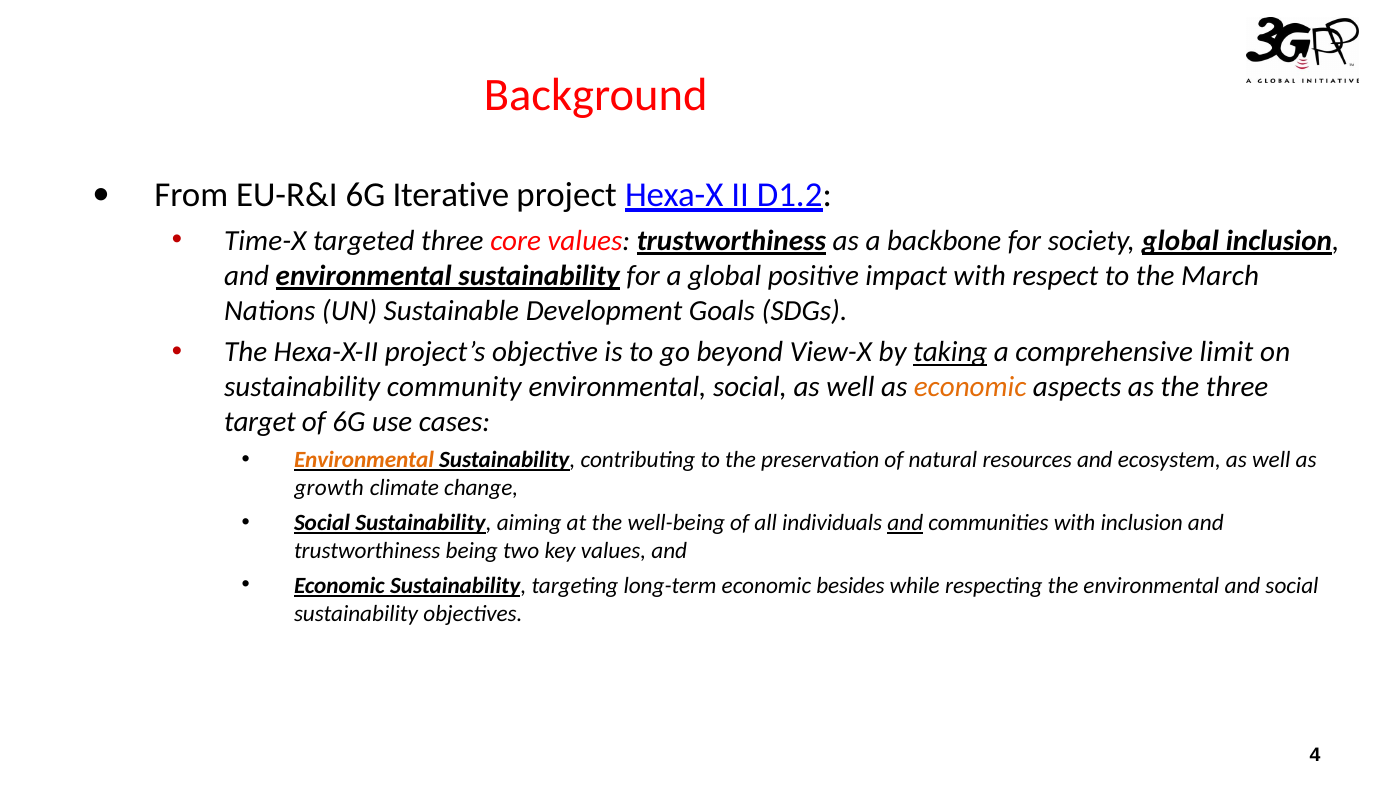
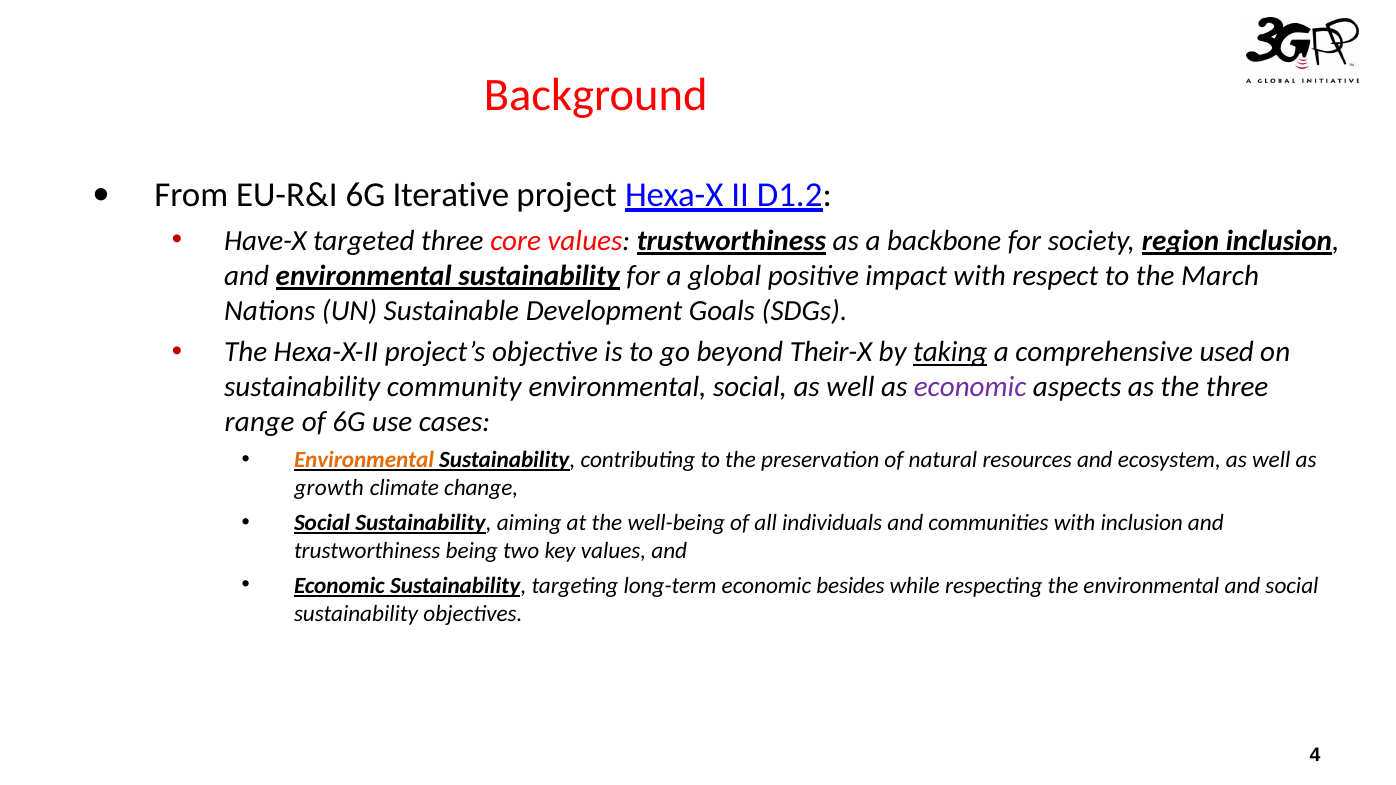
Time-X: Time-X -> Have-X
society global: global -> region
View-X: View-X -> Their-X
limit: limit -> used
economic at (970, 387) colour: orange -> purple
target: target -> range
and at (905, 523) underline: present -> none
